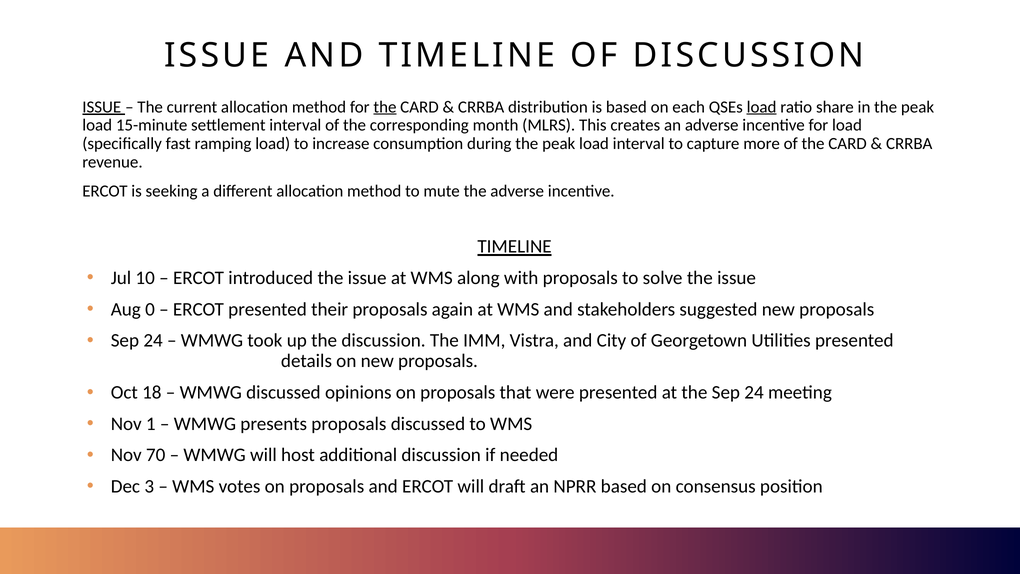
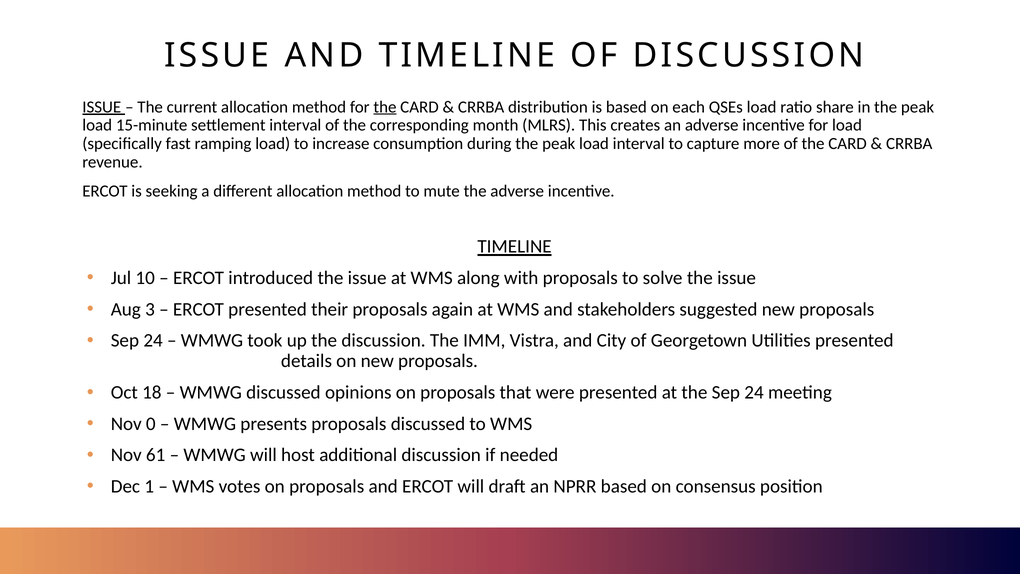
load at (762, 107) underline: present -> none
0: 0 -> 3
1: 1 -> 0
70: 70 -> 61
3: 3 -> 1
